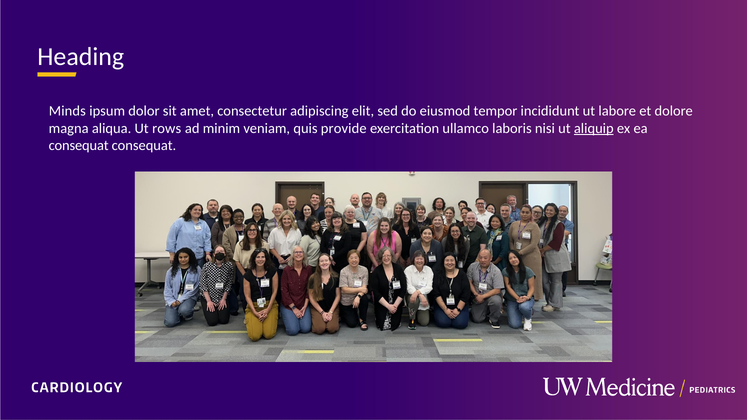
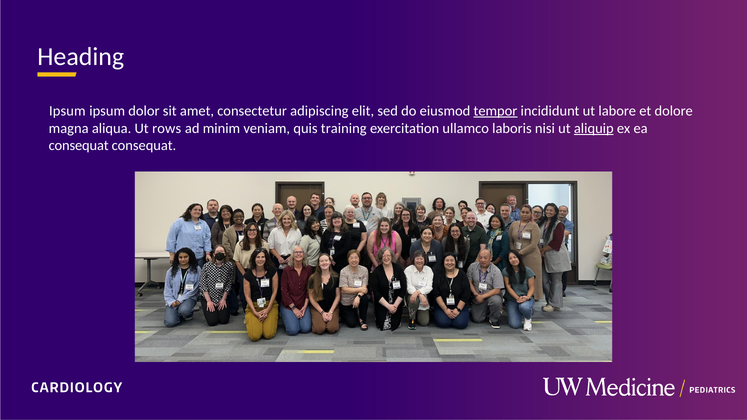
Minds at (67, 111): Minds -> Ipsum
tempor underline: none -> present
provide: provide -> training
